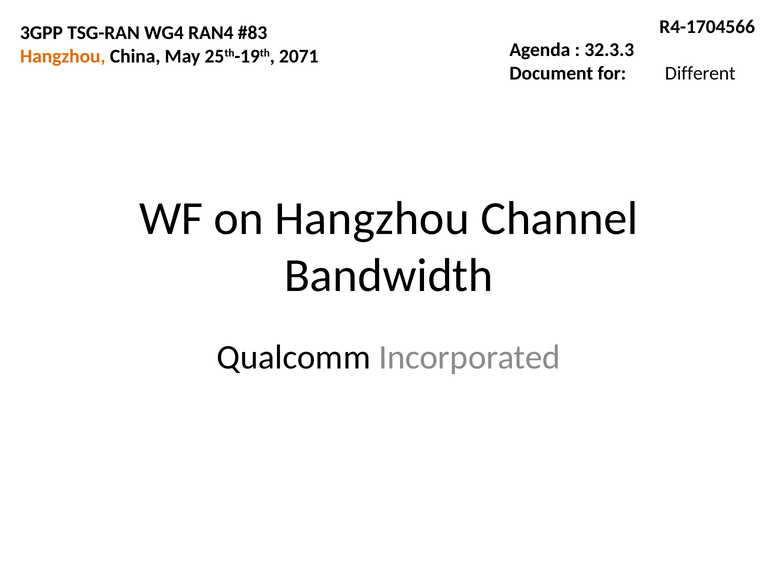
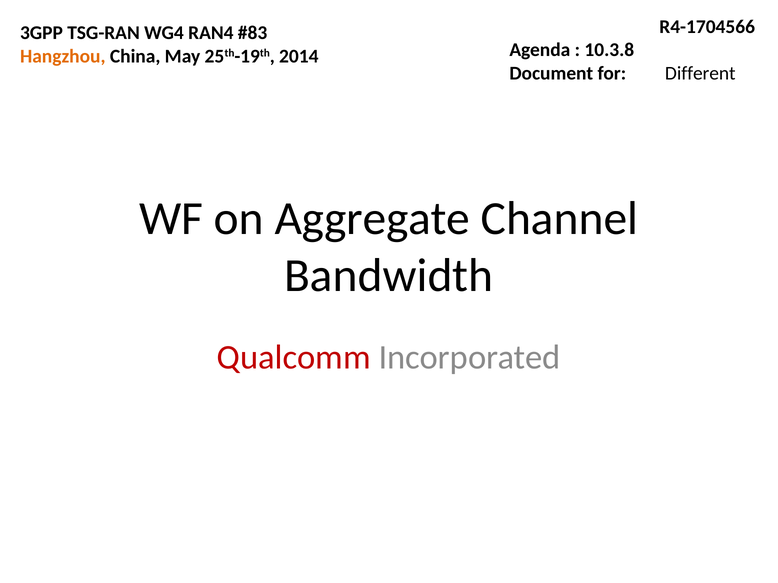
32.3.3: 32.3.3 -> 10.3.8
2071: 2071 -> 2014
on Hangzhou: Hangzhou -> Aggregate
Qualcomm colour: black -> red
